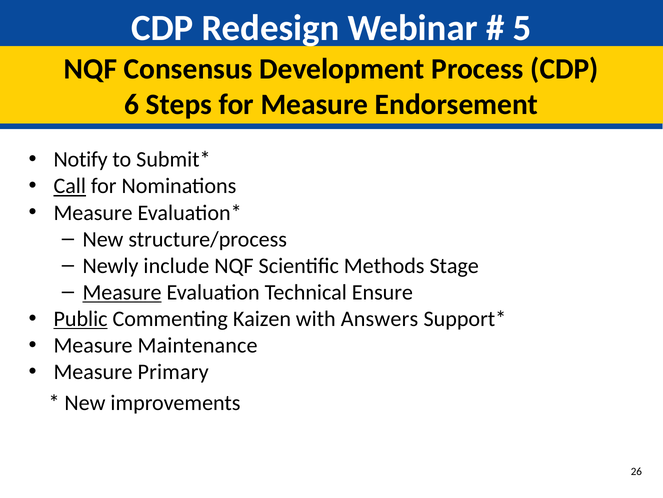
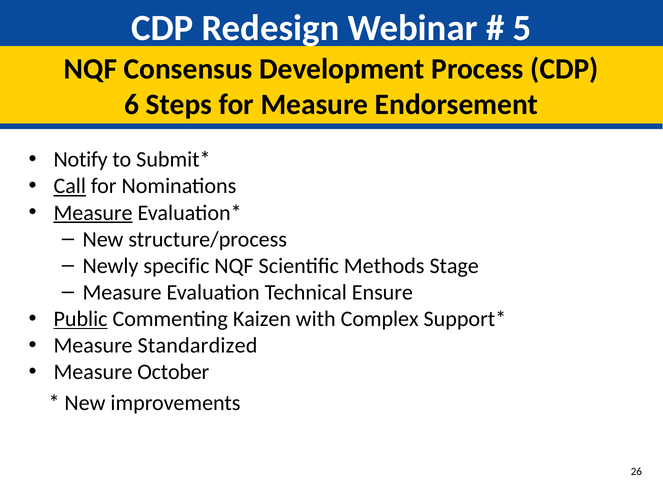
Measure at (93, 212) underline: none -> present
include: include -> specific
Measure at (122, 292) underline: present -> none
Answers: Answers -> Complex
Maintenance: Maintenance -> Standardized
Primary: Primary -> October
